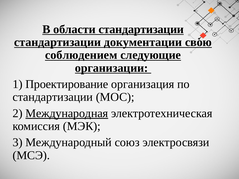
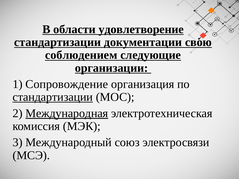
области стандартизации: стандартизации -> удовлетворение
Проектирование: Проектирование -> Сопровождение
стандартизации at (53, 97) underline: none -> present
